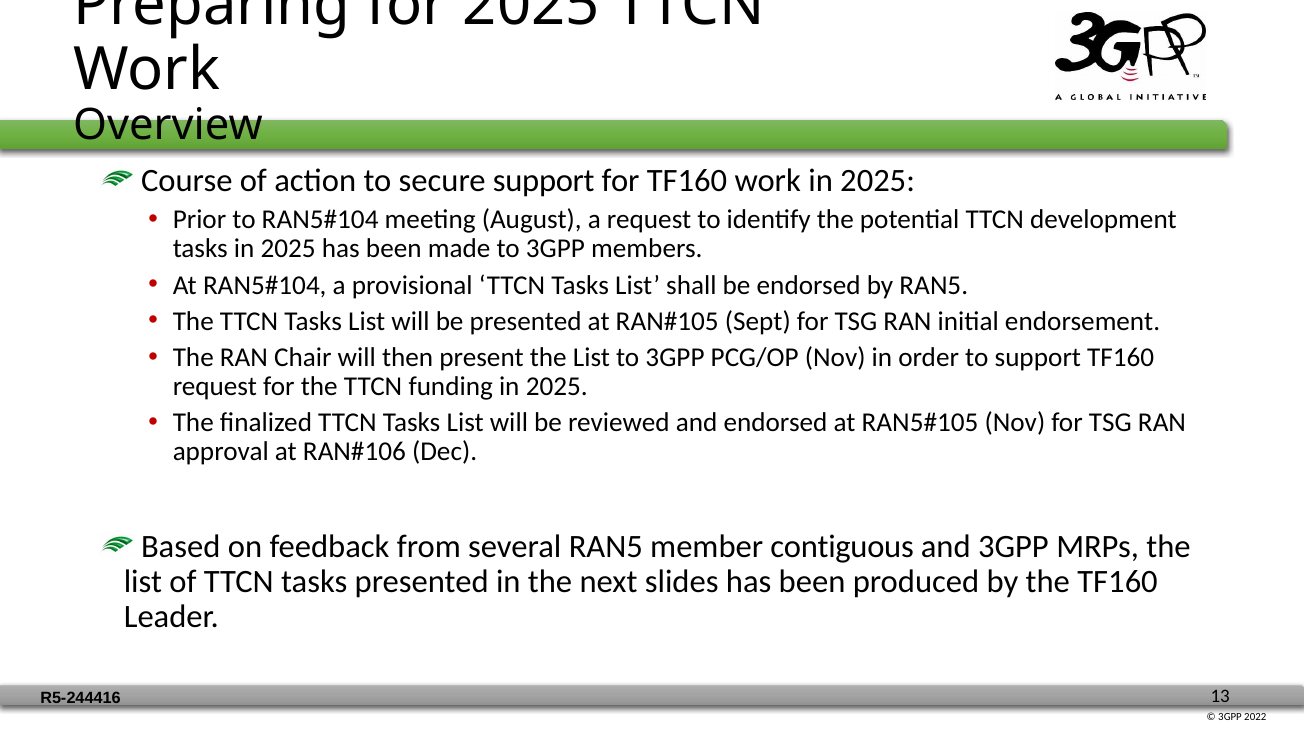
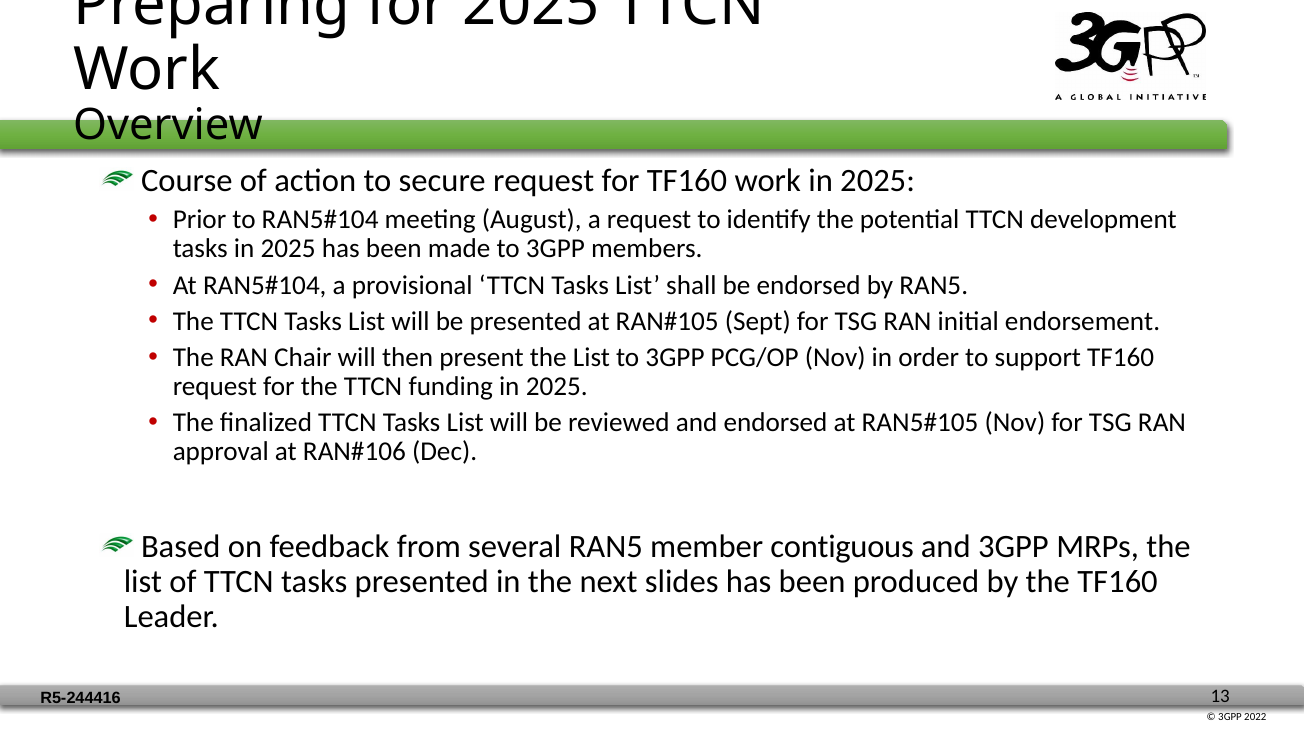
secure support: support -> request
